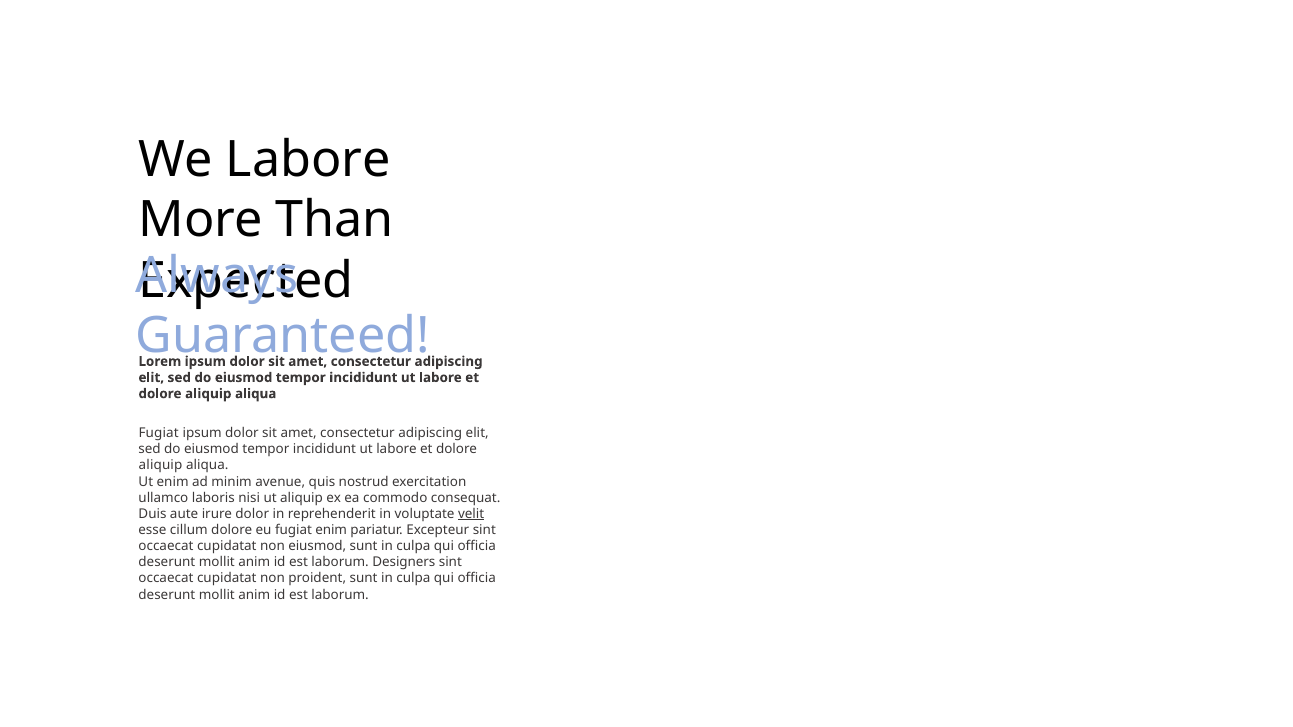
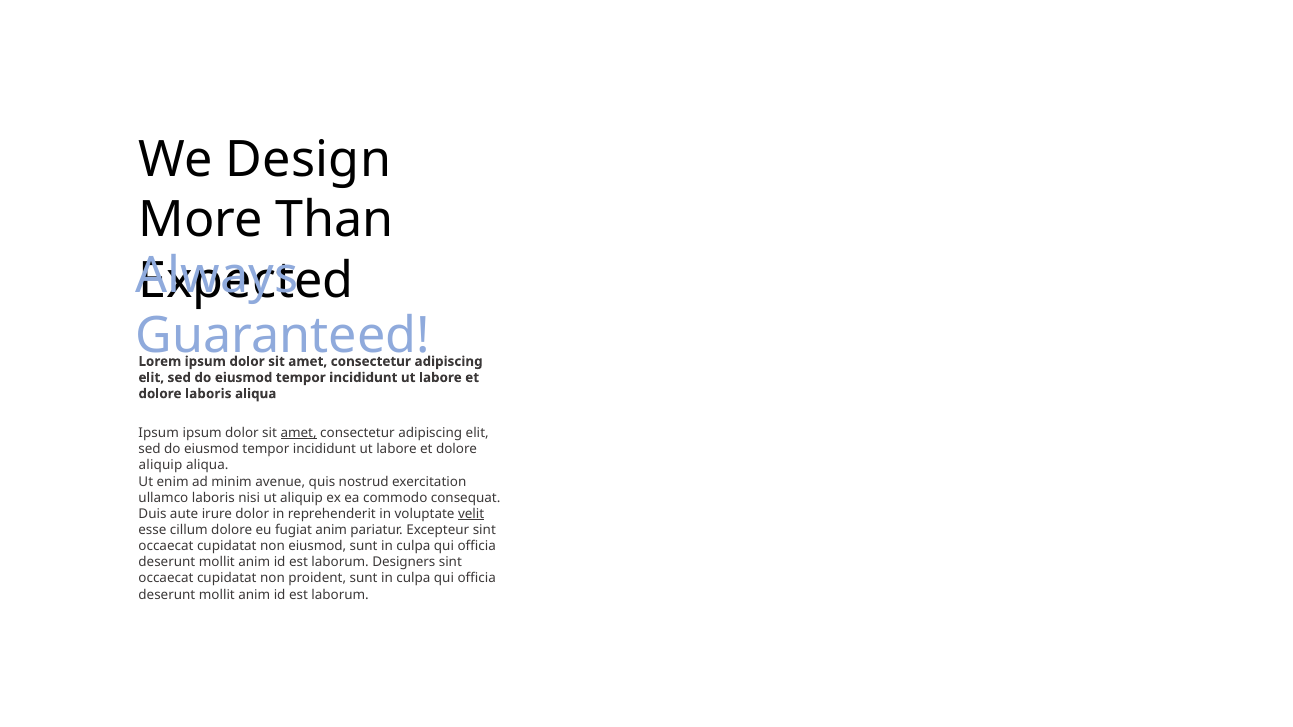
We Labore: Labore -> Design
aliquip at (208, 394): aliquip -> laboris
Fugiat at (159, 433): Fugiat -> Ipsum
amet at (299, 433) underline: none -> present
fugiat enim: enim -> anim
